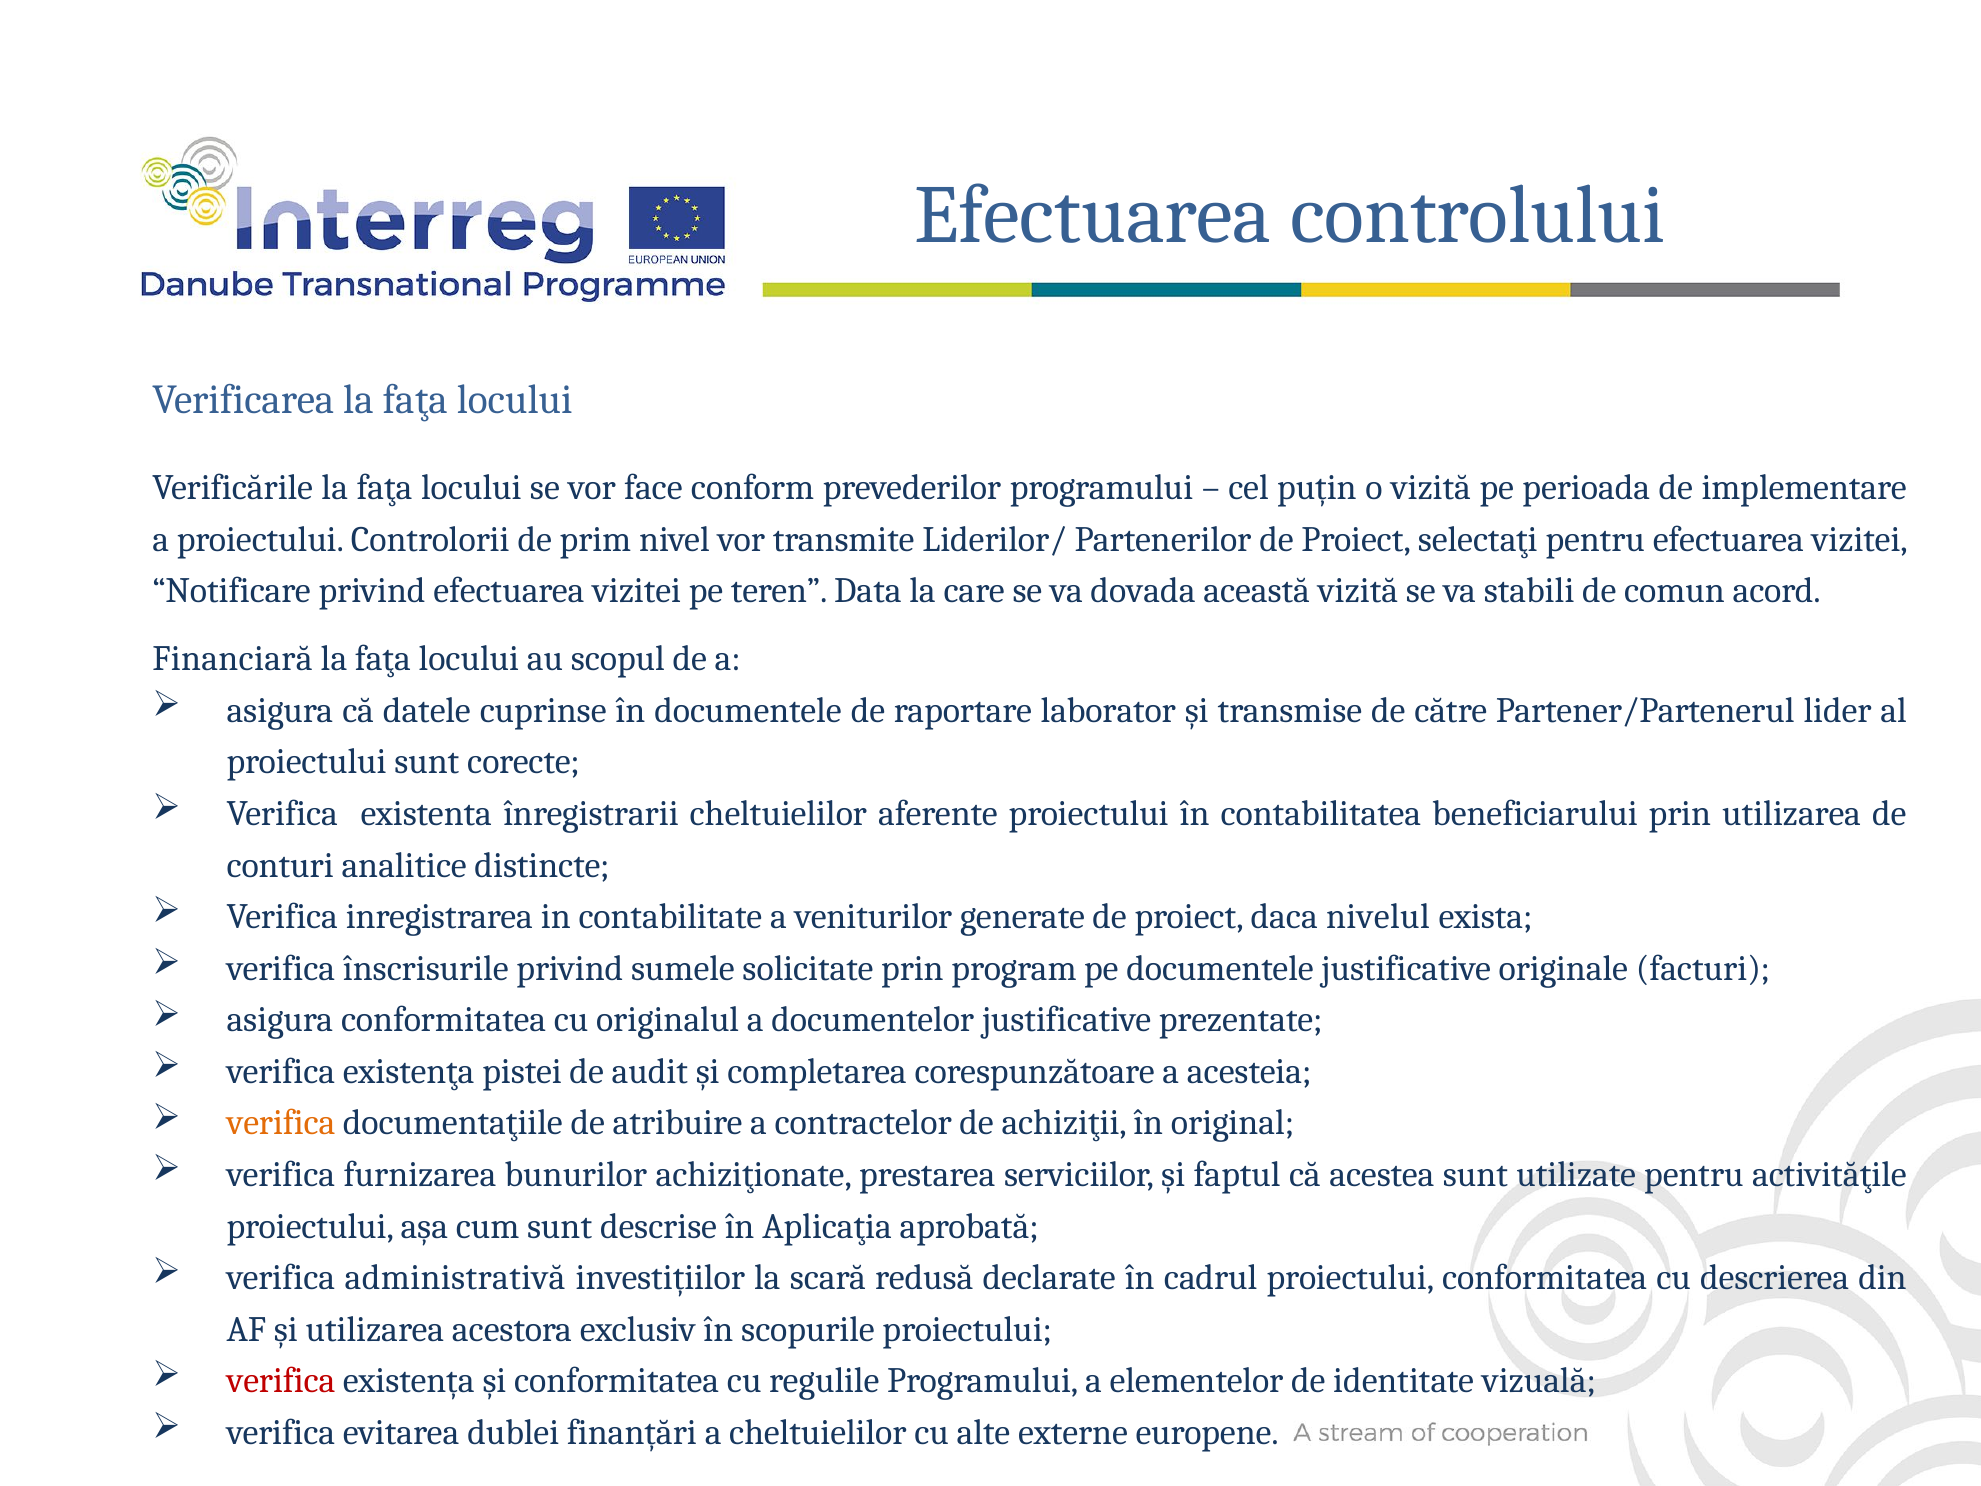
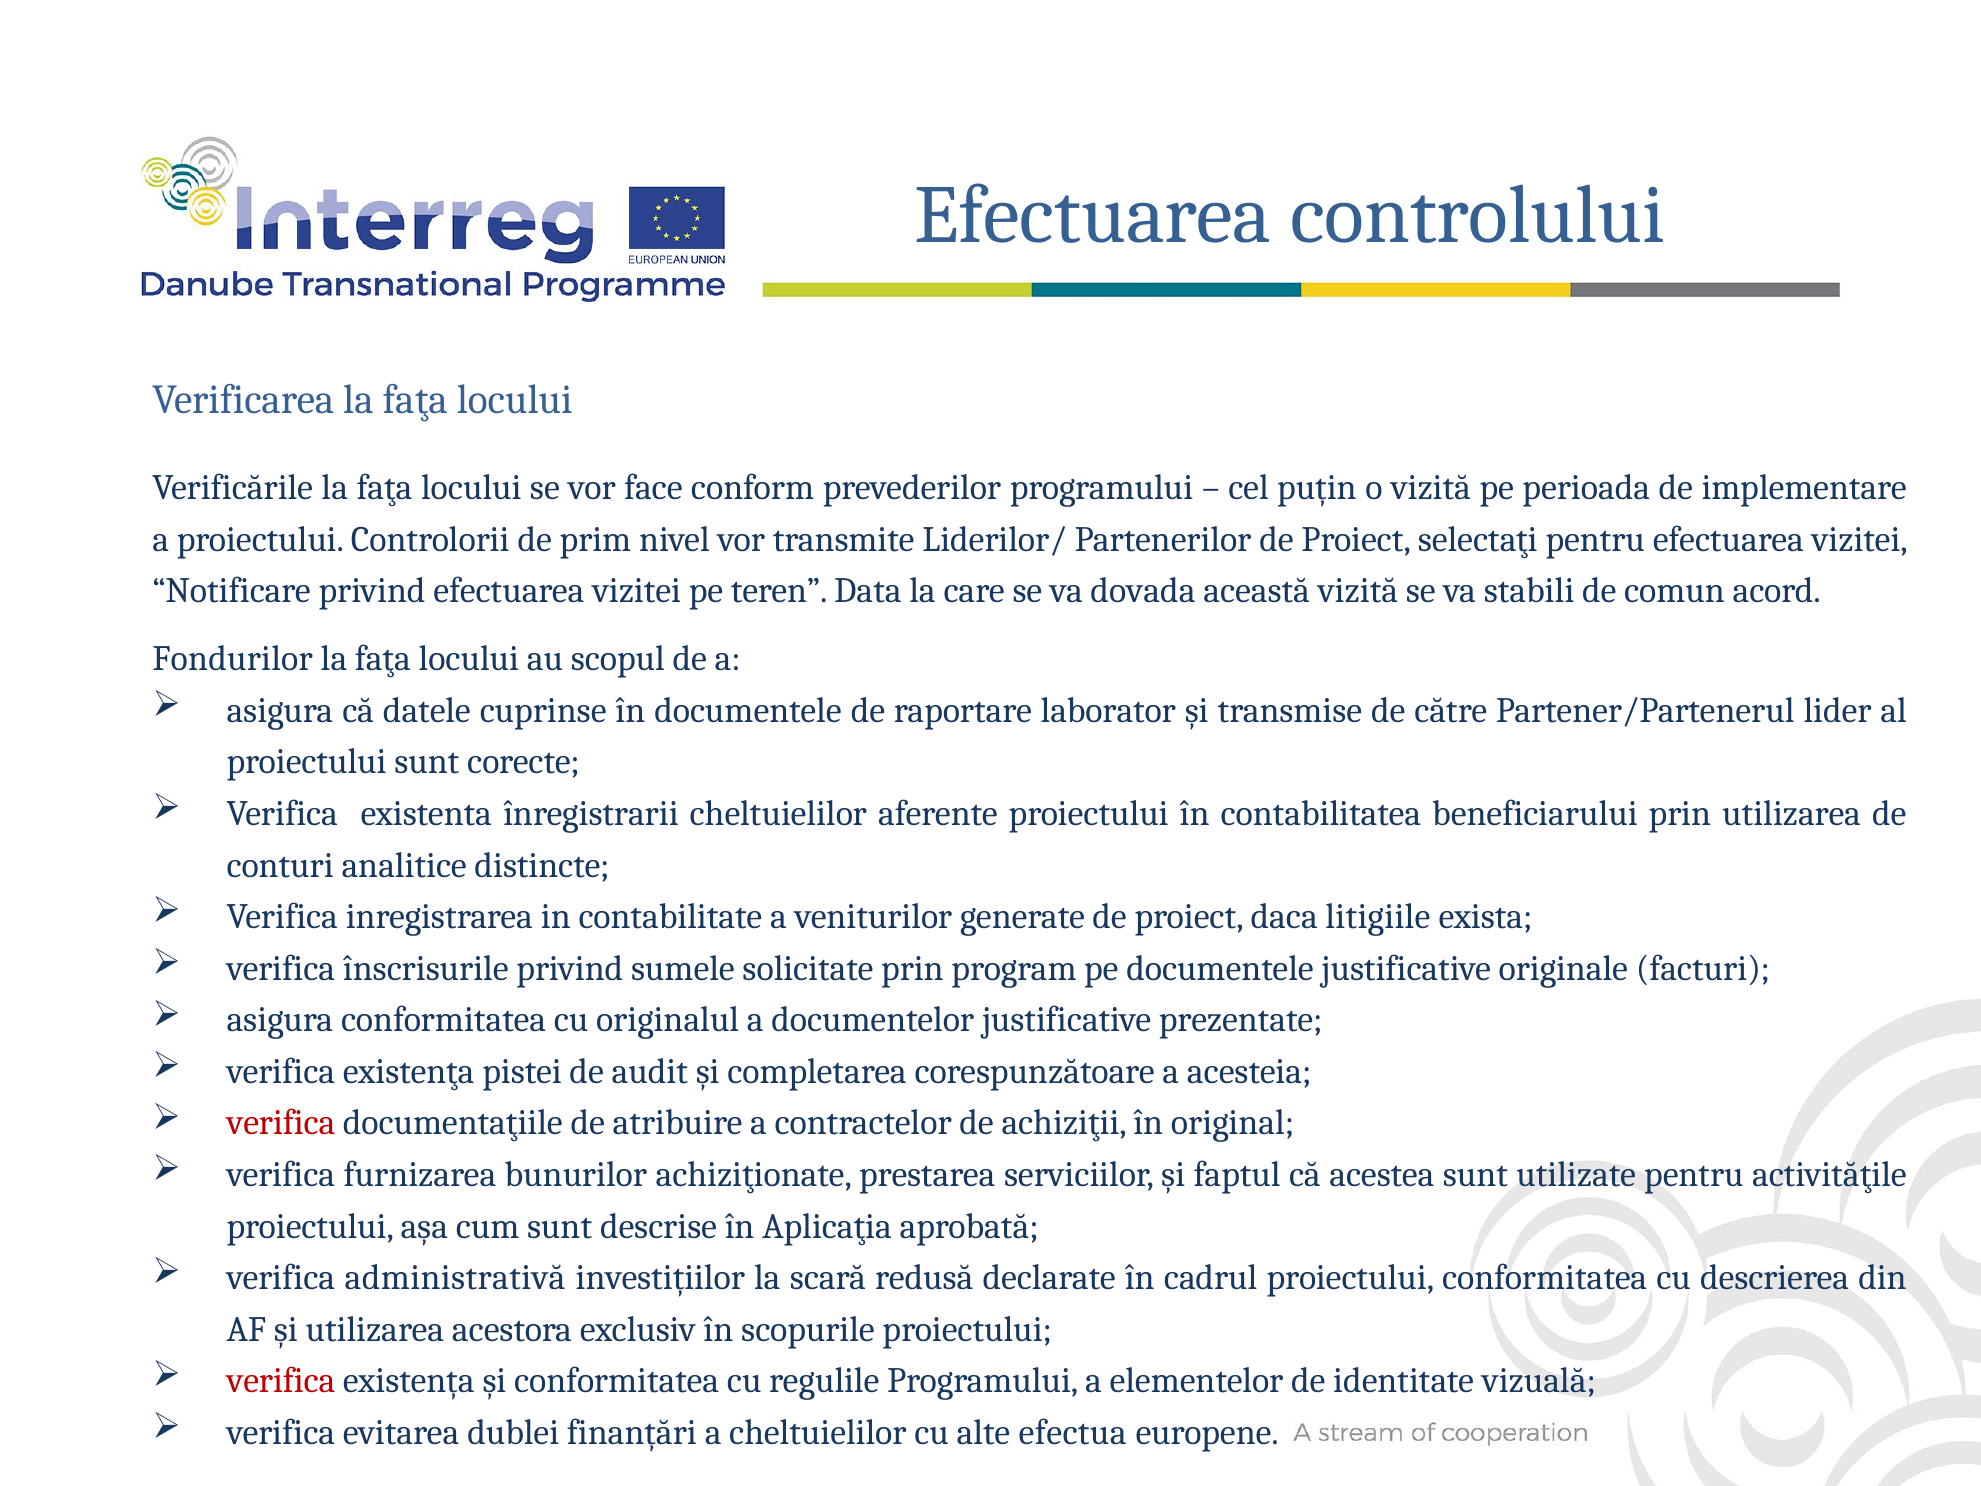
Financiară: Financiară -> Fondurilor
nivelul: nivelul -> litigiile
verifica at (281, 1123) colour: orange -> red
externe: externe -> efectua
